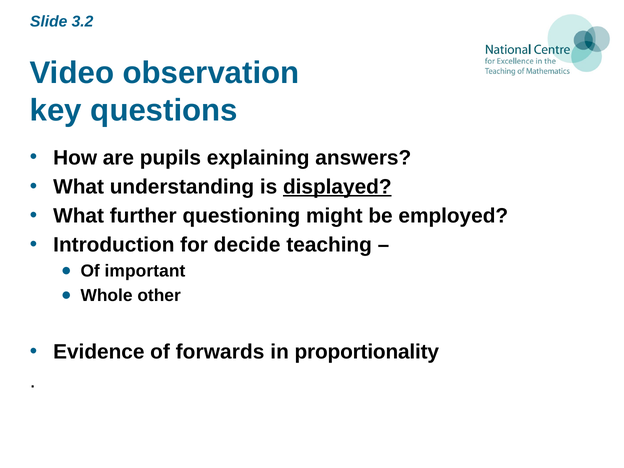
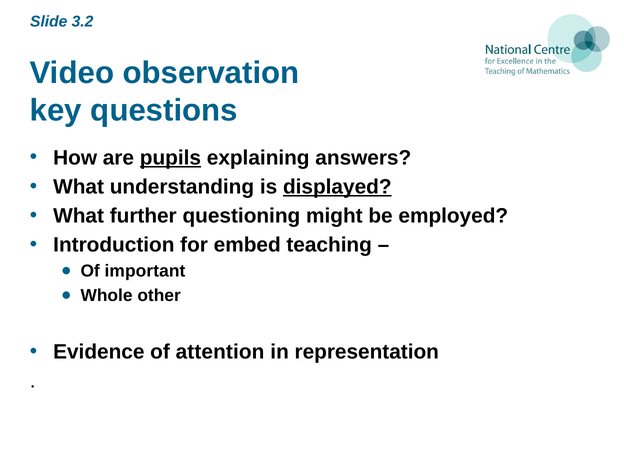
pupils underline: none -> present
decide: decide -> embed
forwards: forwards -> attention
proportionality: proportionality -> representation
